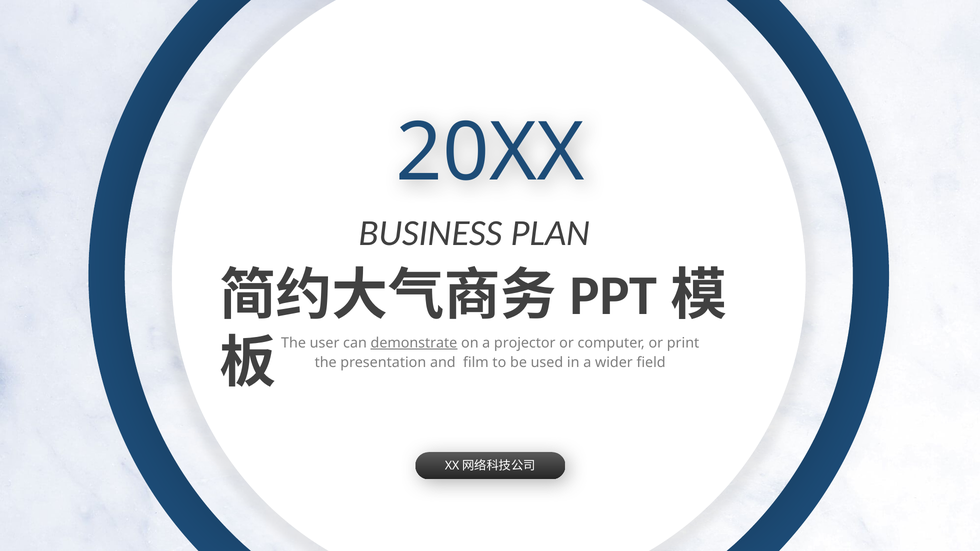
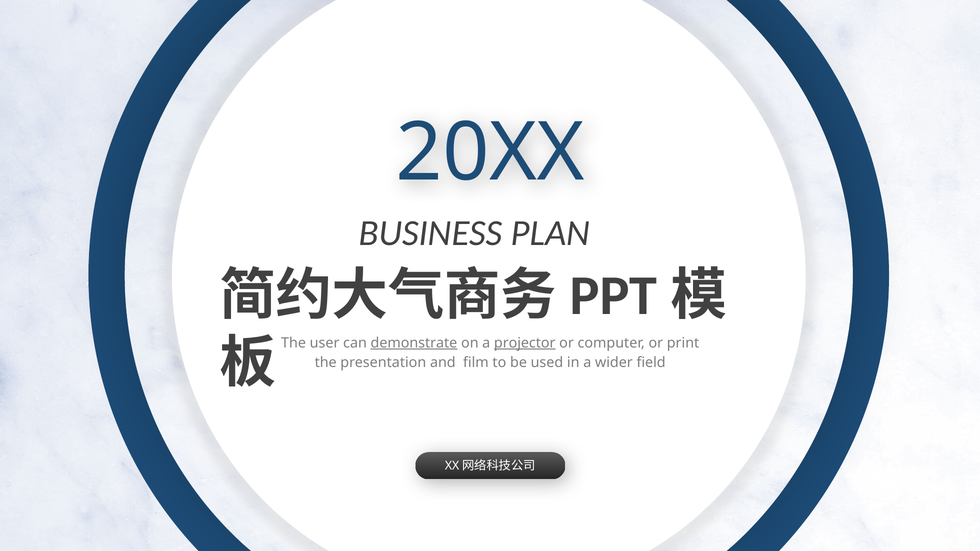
projector underline: none -> present
